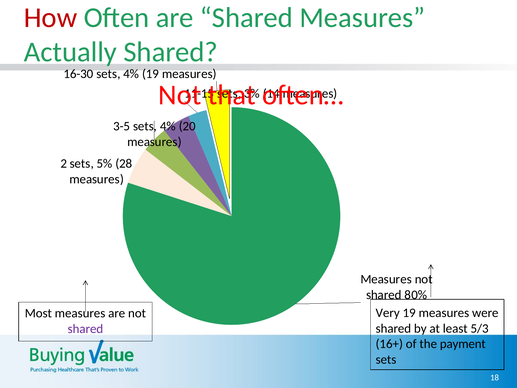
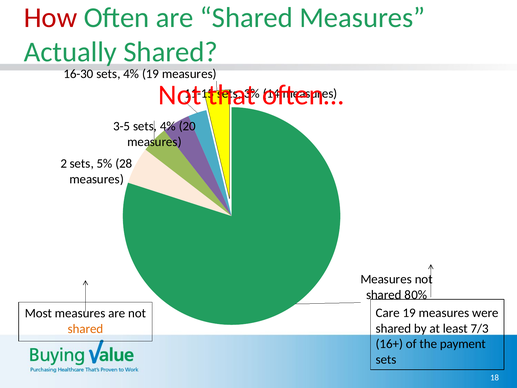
Very: Very -> Care
5/3: 5/3 -> 7/3
shared at (85, 329) colour: purple -> orange
